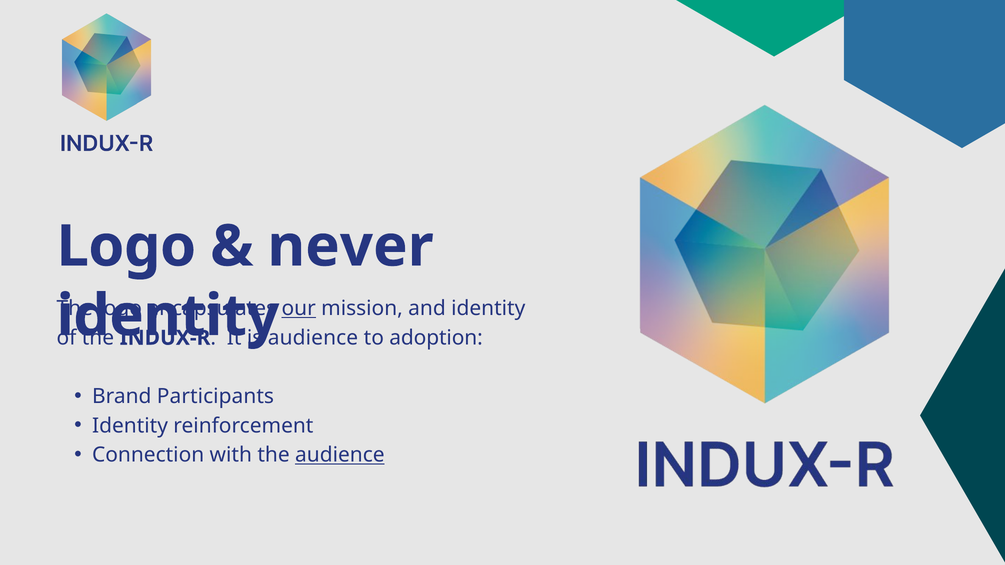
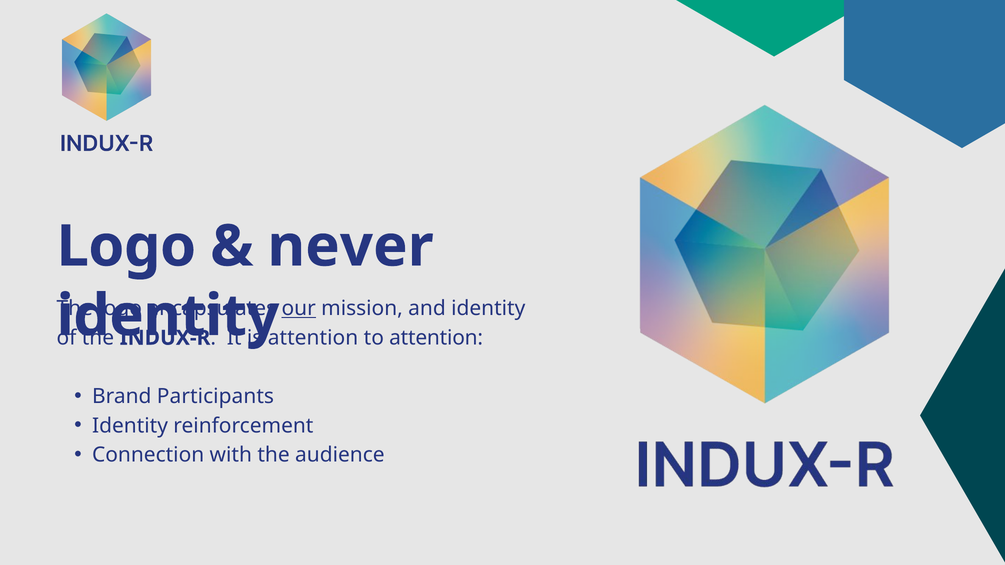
audience at (313, 338): audience -> attention
to adoption: adoption -> attention
audience at (340, 455) underline: present -> none
